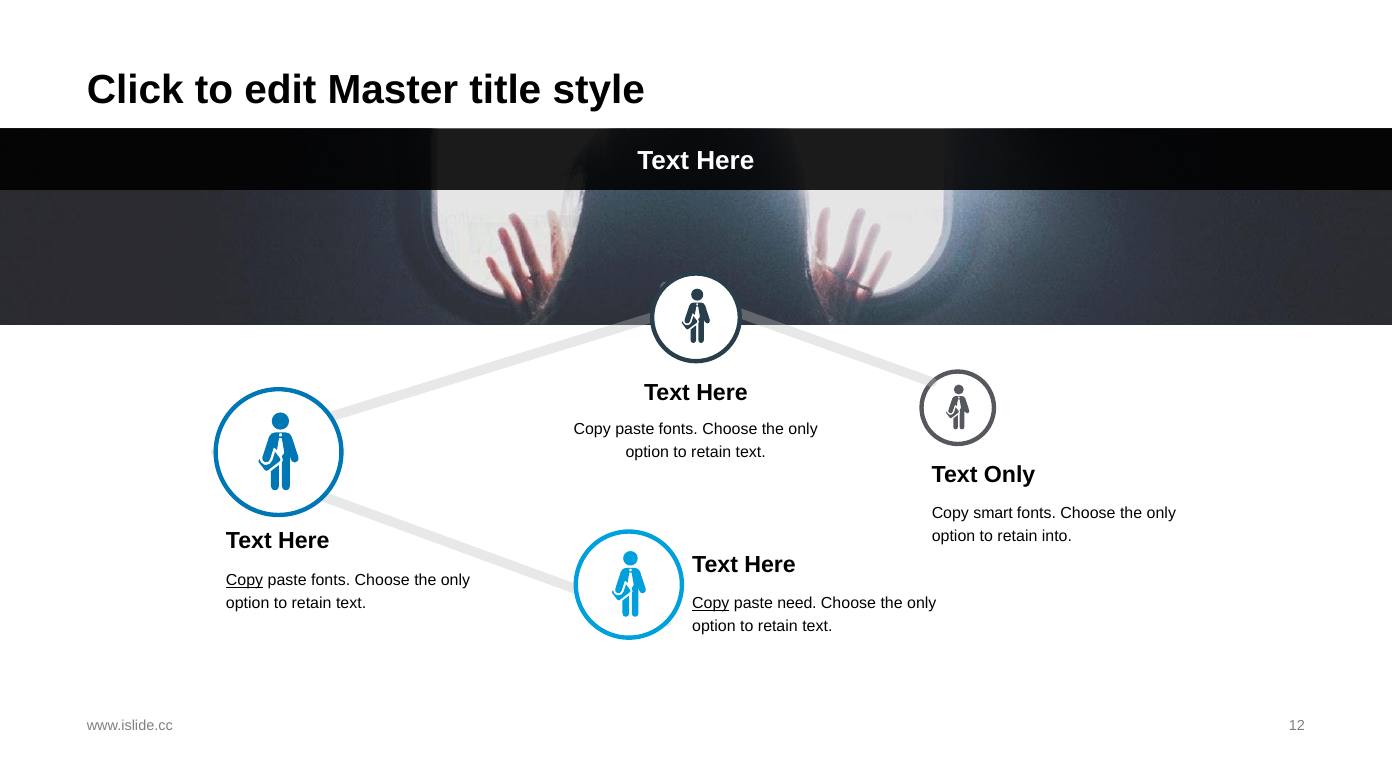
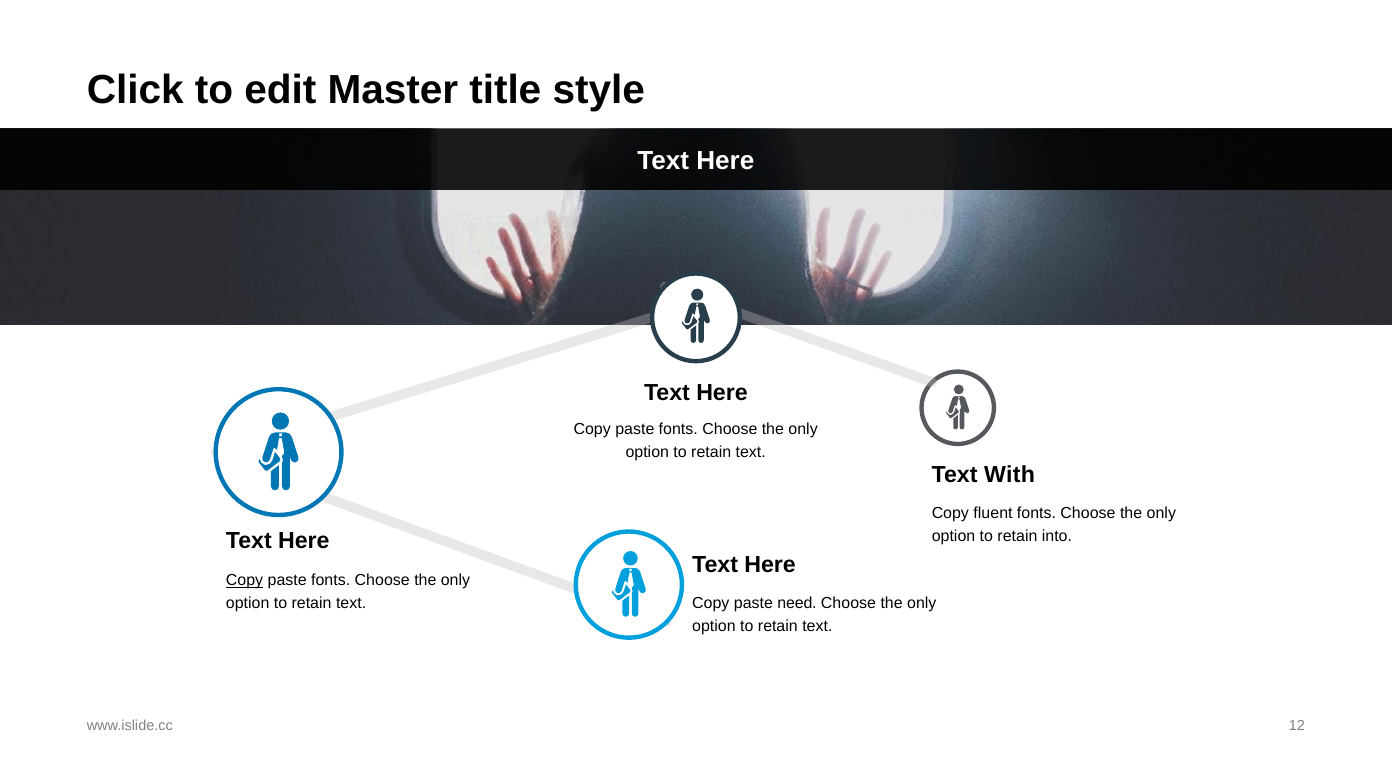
Text Only: Only -> With
smart: smart -> fluent
Copy at (711, 603) underline: present -> none
